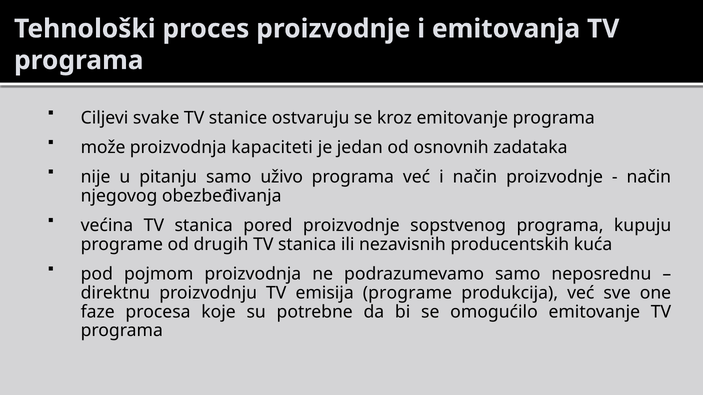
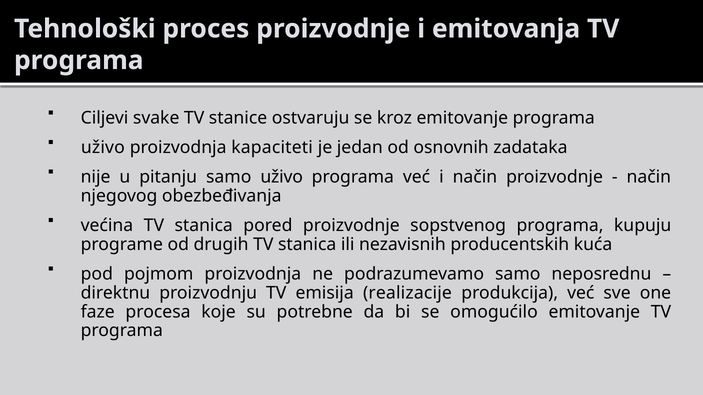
može at (103, 148): može -> uživo
emisija programe: programe -> realizacije
